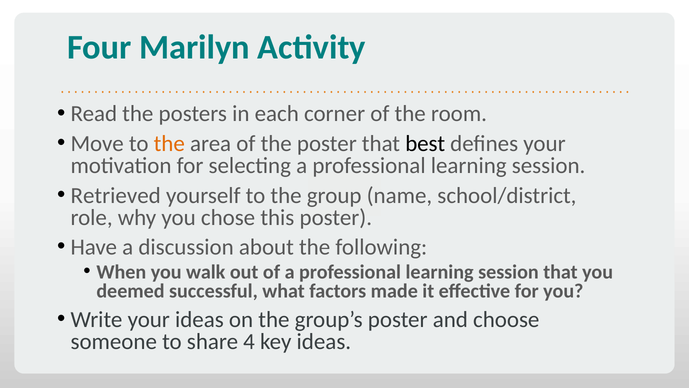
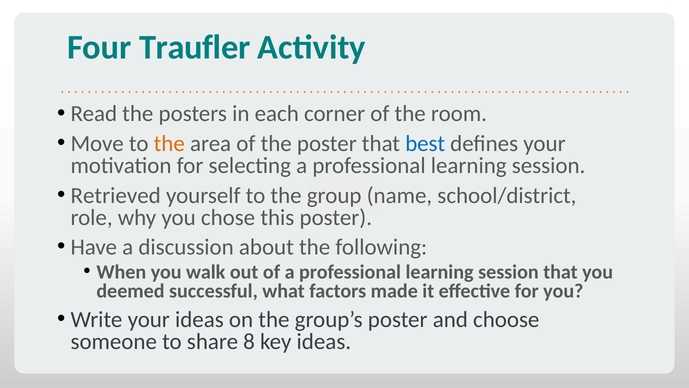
Marilyn: Marilyn -> Traufler
best colour: black -> blue
4: 4 -> 8
